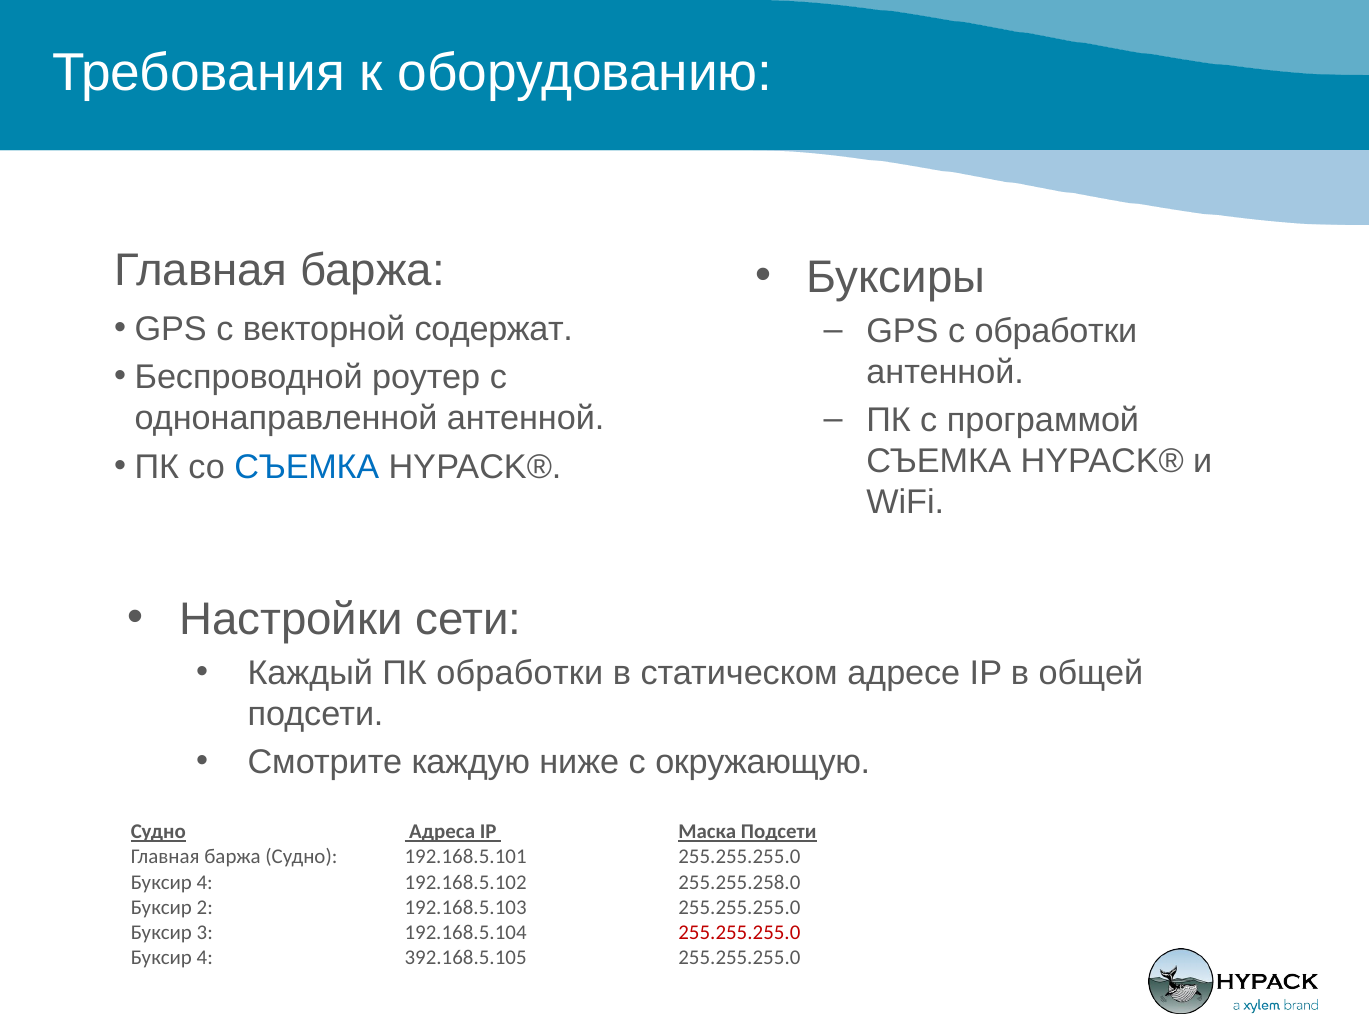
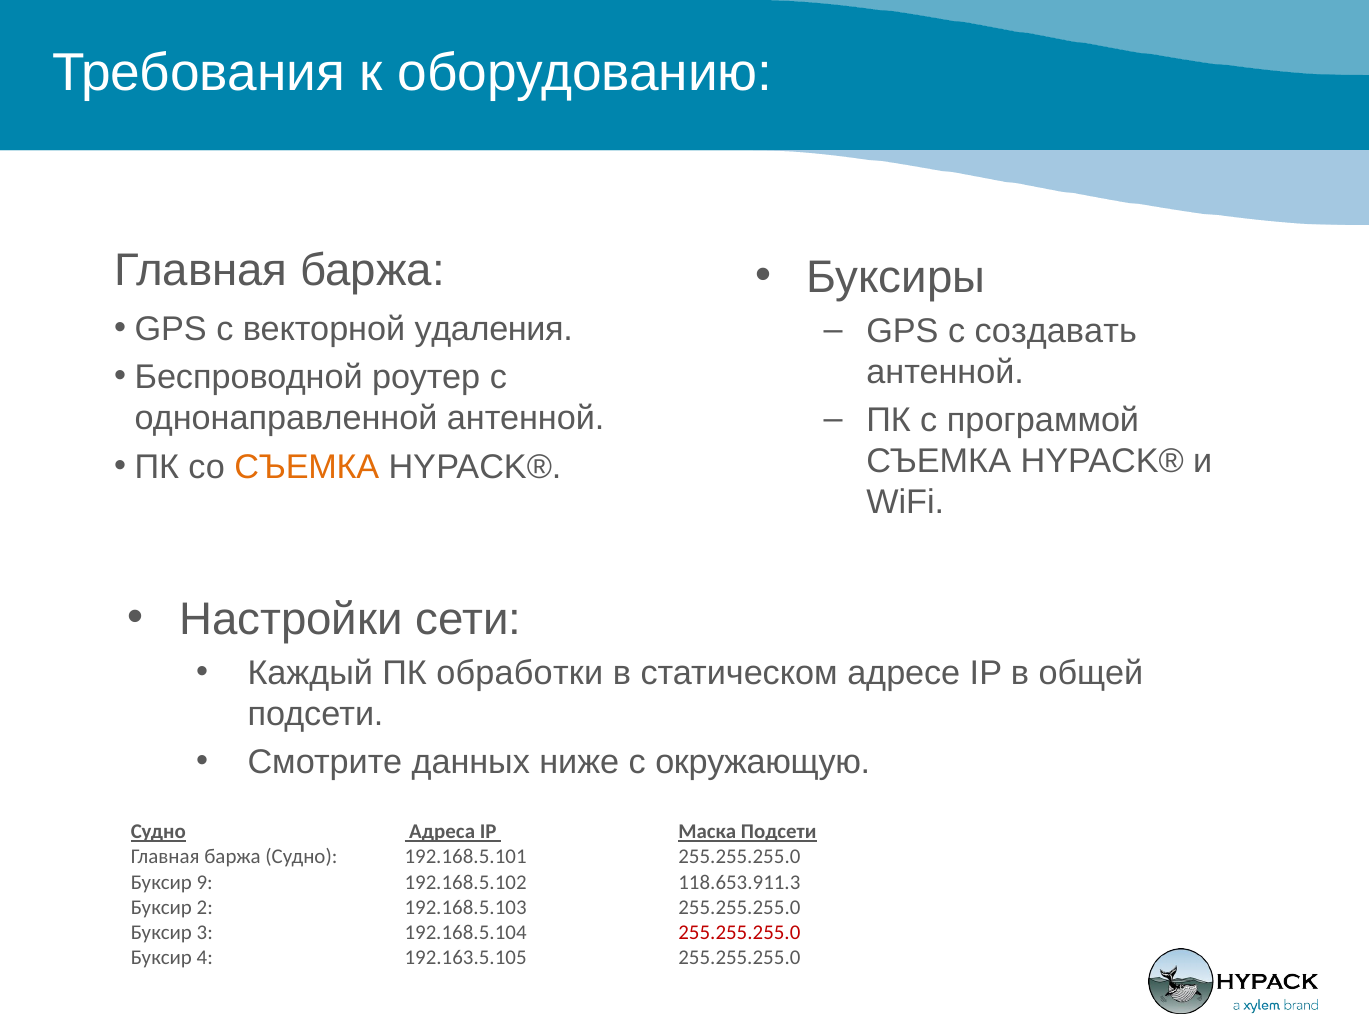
содержат: содержат -> удаления
с обработки: обработки -> создавать
СЪЕМКА at (307, 467) colour: blue -> orange
каждую: каждую -> данных
4 at (205, 882): 4 -> 9
255.255.258.0: 255.255.258.0 -> 118.653.911.3
392.168.5.105: 392.168.5.105 -> 192.163.5.105
